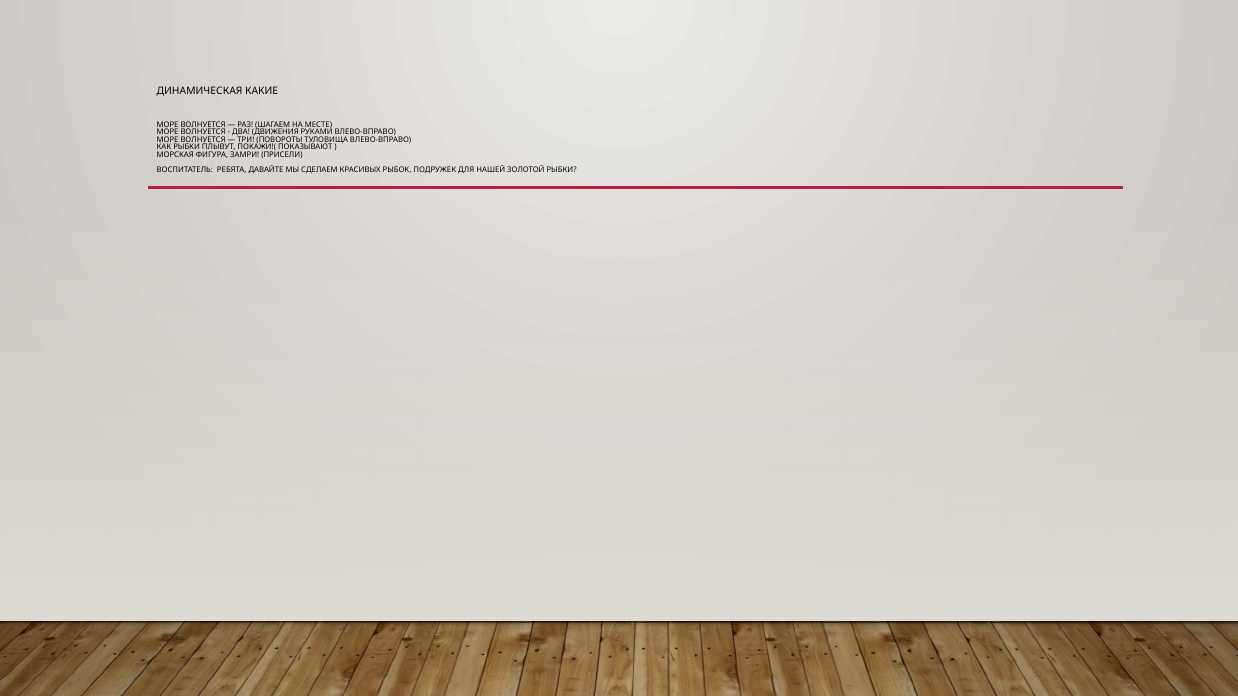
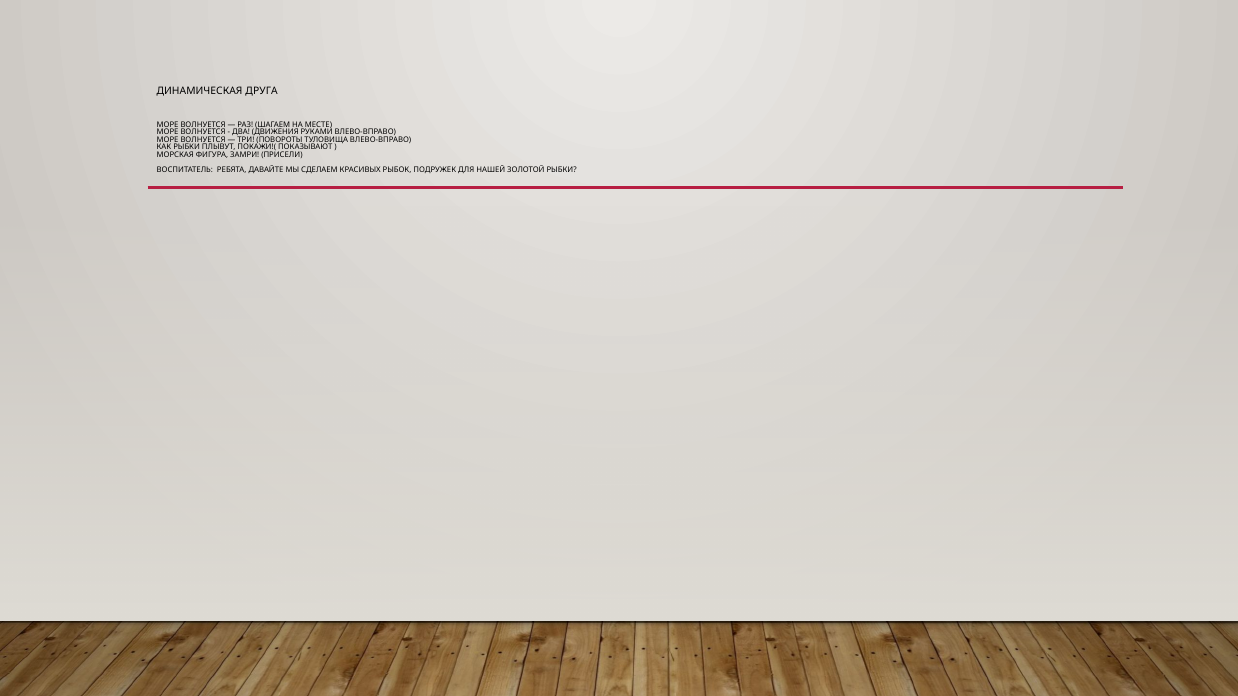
КАКИЕ: КАКИЕ -> ДРУГА
